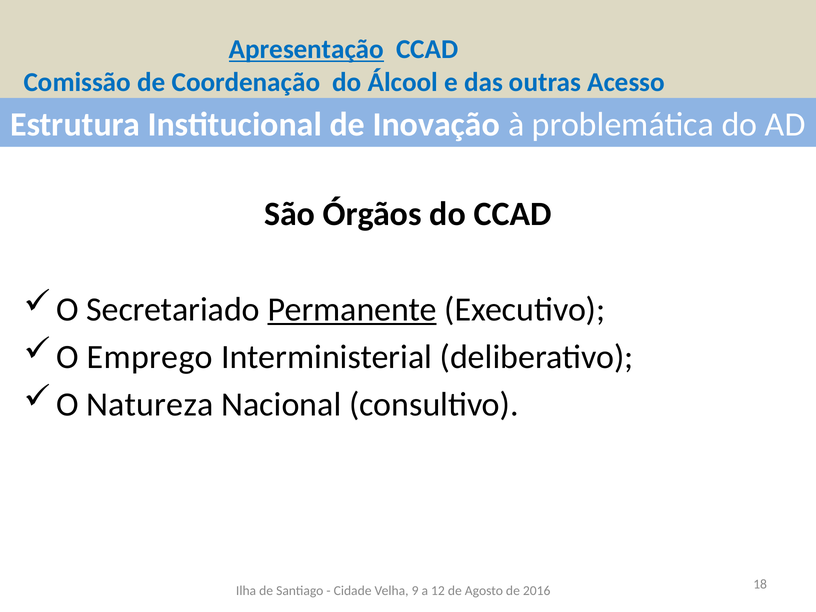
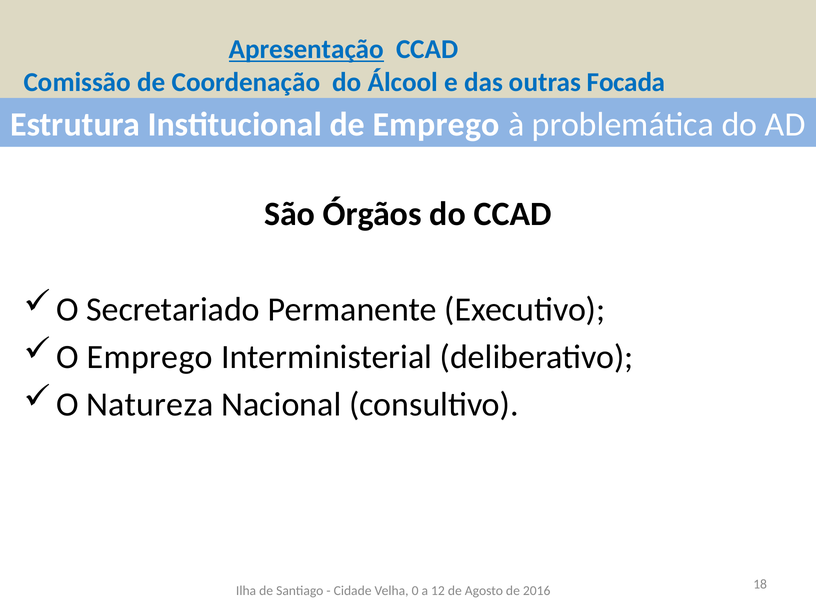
Acesso: Acesso -> Focada
de Inovação: Inovação -> Emprego
Permanente underline: present -> none
9: 9 -> 0
